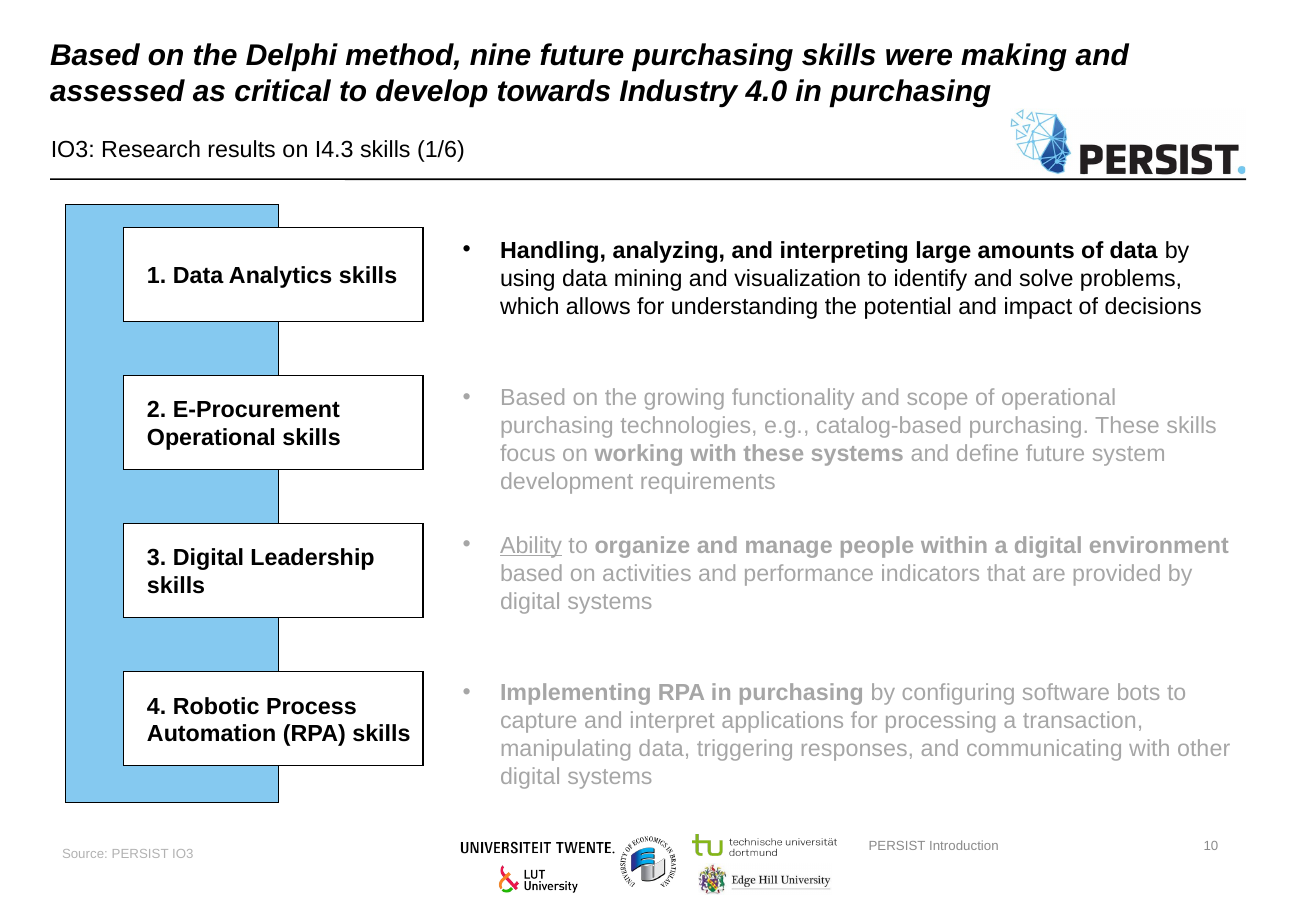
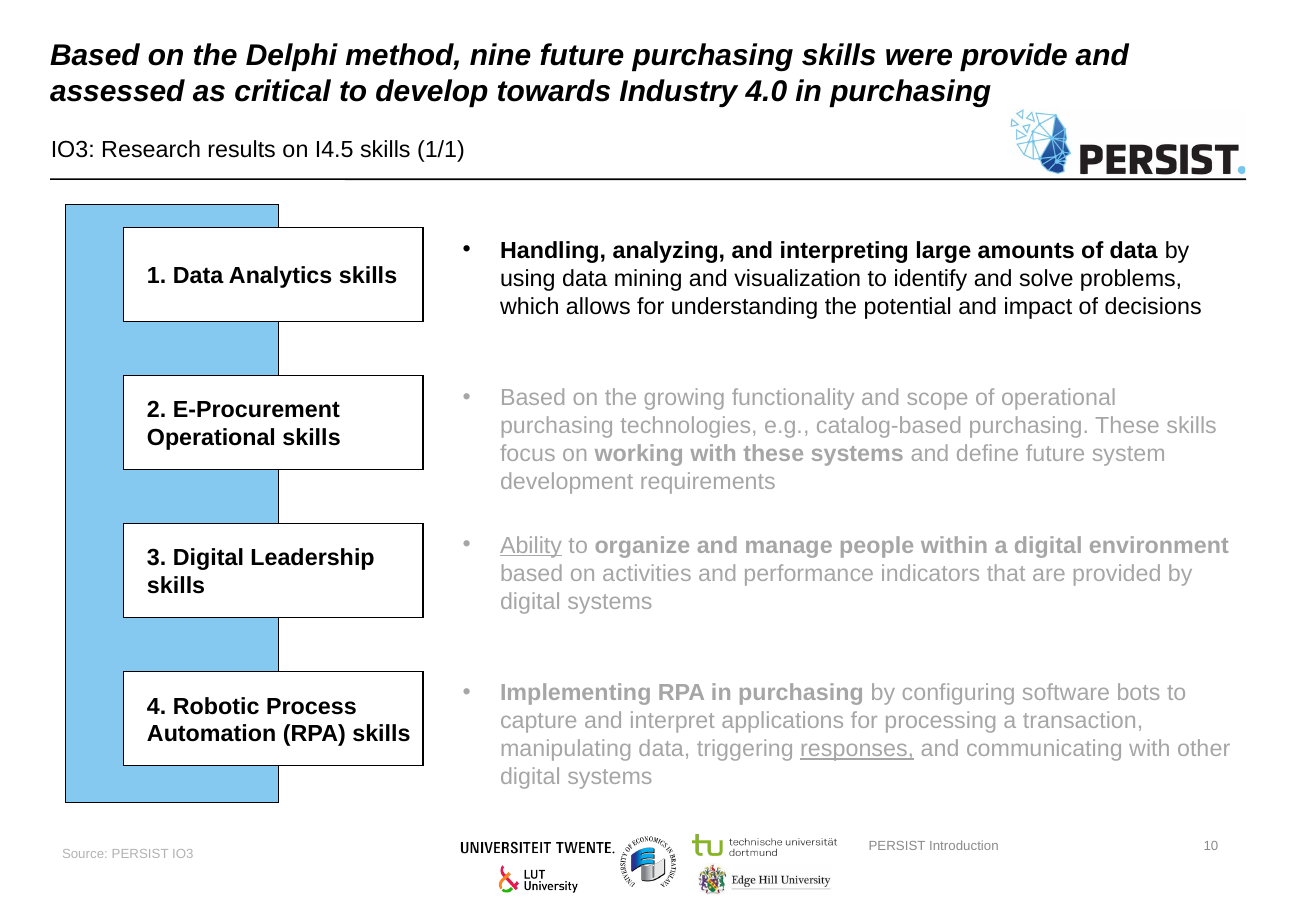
making: making -> provide
I4.3: I4.3 -> I4.5
1/6: 1/6 -> 1/1
responses underline: none -> present
